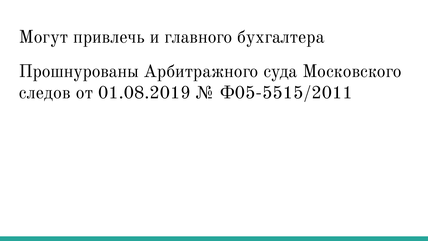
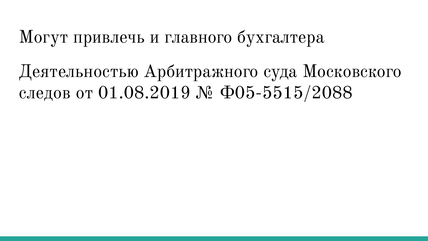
Прошнурованы: Прошнурованы -> Деятельностью
Ф05-5515/2011: Ф05-5515/2011 -> Ф05-5515/2088
